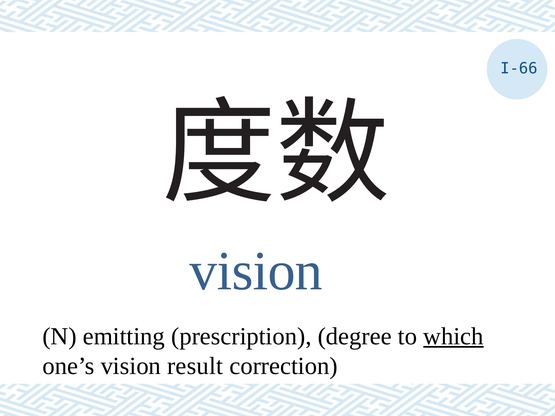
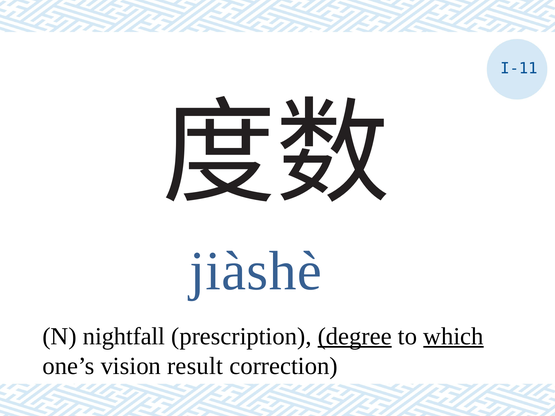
I-66: I-66 -> I-11
vision at (256, 271): vision -> jiàshè
emitting: emitting -> nightfall
degree underline: none -> present
